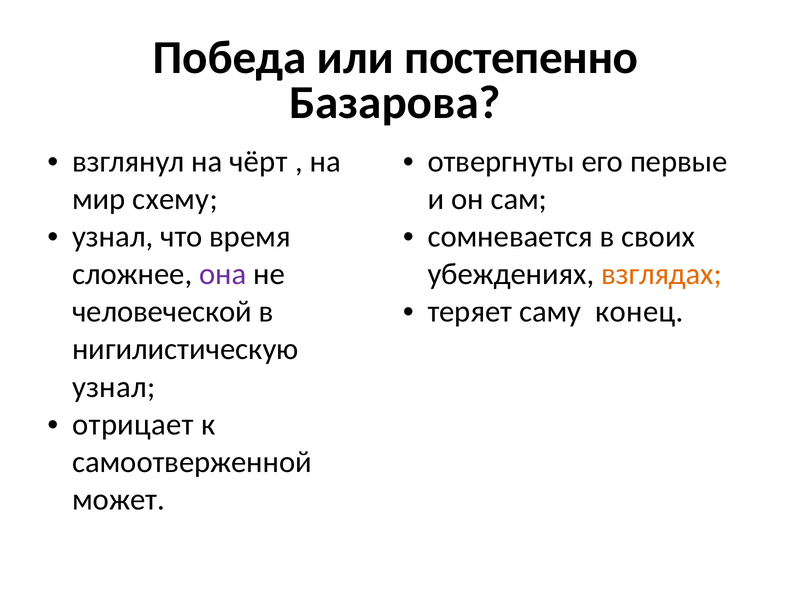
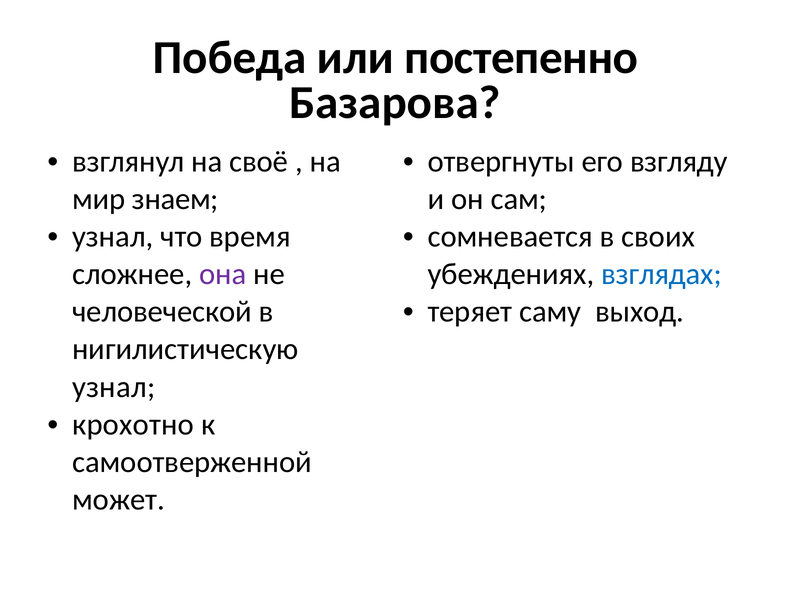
чёрт: чёрт -> своё
первые: первые -> взгляду
схему: схему -> знаем
взглядах colour: orange -> blue
конец: конец -> выход
отрицает: отрицает -> крохотно
